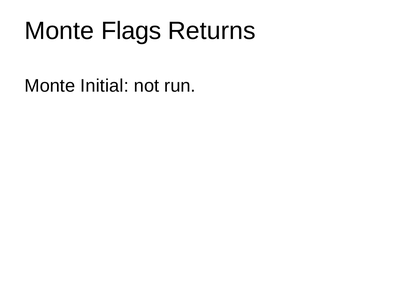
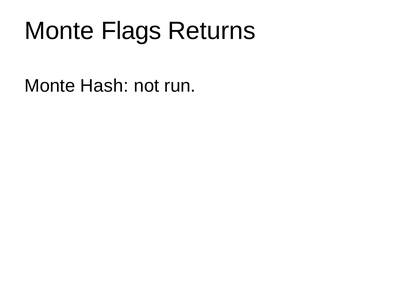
Initial: Initial -> Hash
